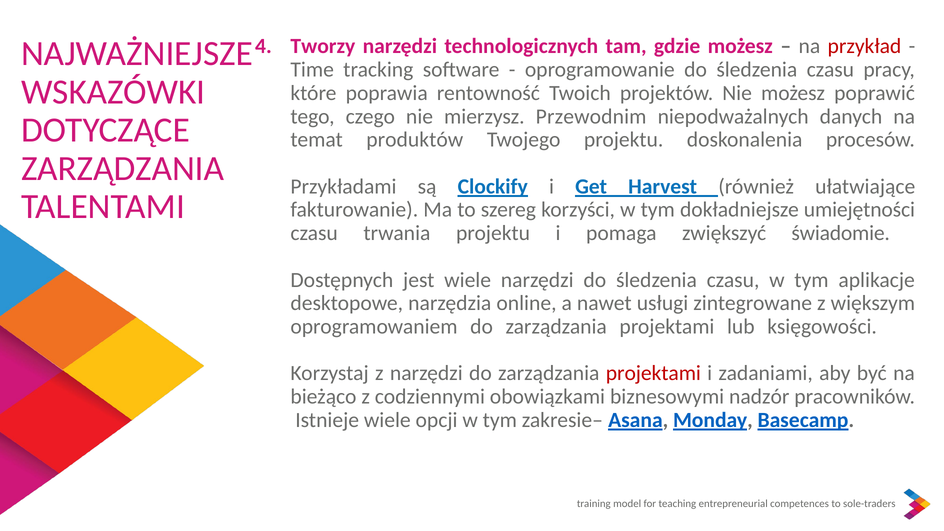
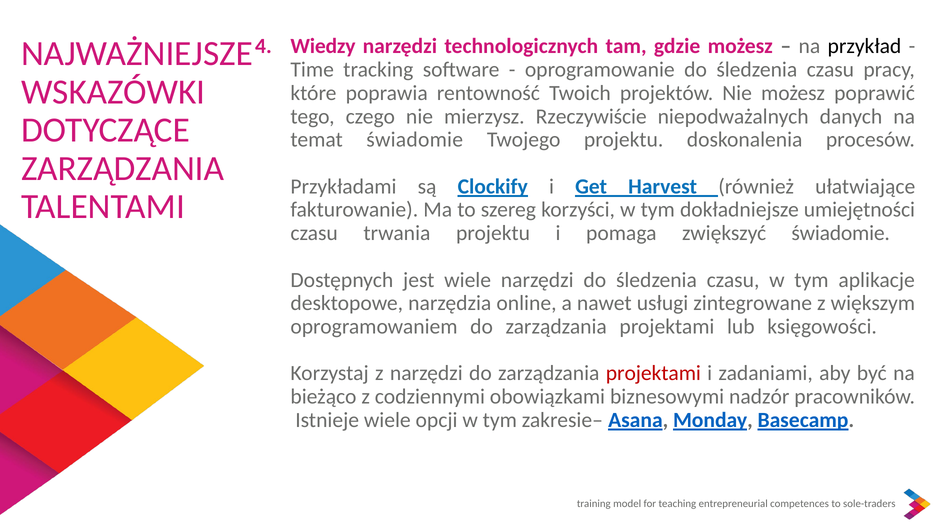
Tworzy: Tworzy -> Wiedzy
przykład colour: red -> black
Przewodnim: Przewodnim -> Rzeczywiście
temat produktów: produktów -> świadomie
